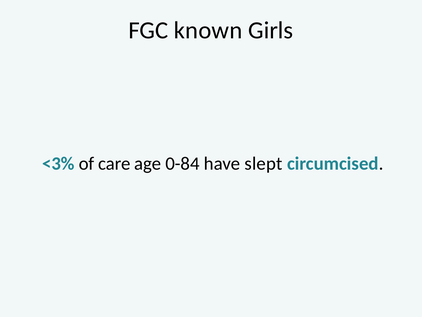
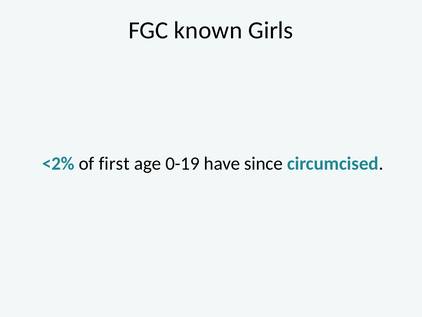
<3%: <3% -> <2%
care: care -> first
0-84: 0-84 -> 0-19
slept: slept -> since
